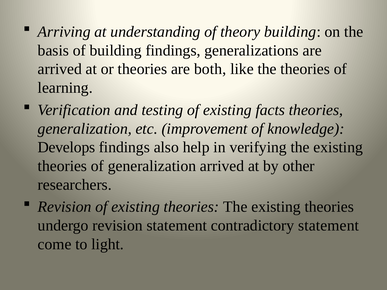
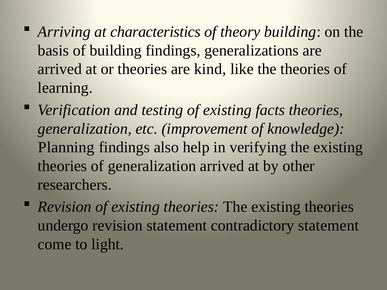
understanding: understanding -> characteristics
both: both -> kind
Develops: Develops -> Planning
